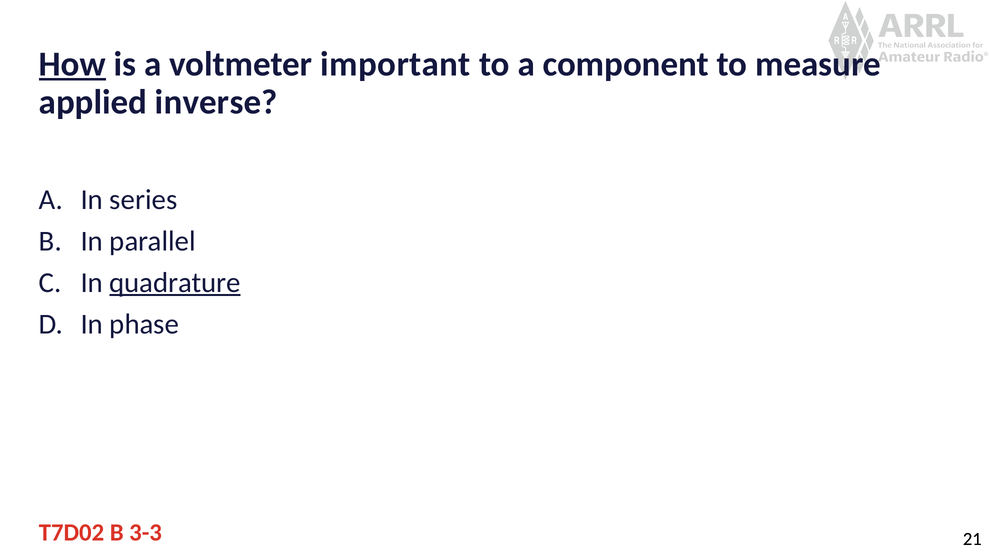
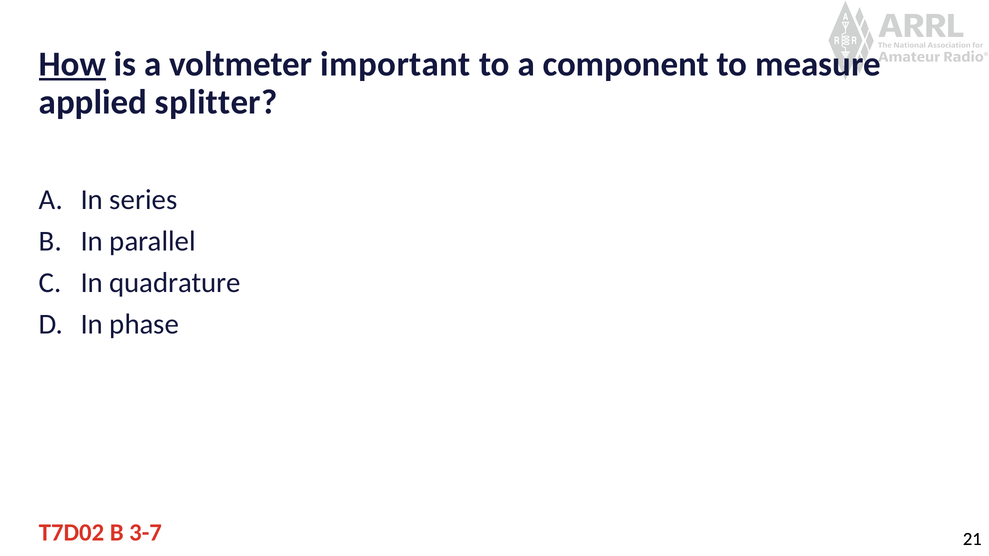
inverse: inverse -> splitter
quadrature underline: present -> none
3-3: 3-3 -> 3-7
